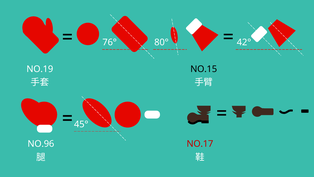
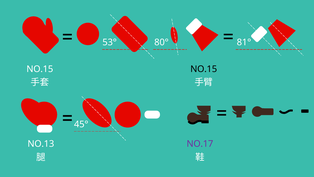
76°: 76° -> 53°
42°: 42° -> 81°
NO.19 at (40, 69): NO.19 -> NO.15
NO.96: NO.96 -> NO.13
NO.17 colour: red -> purple
